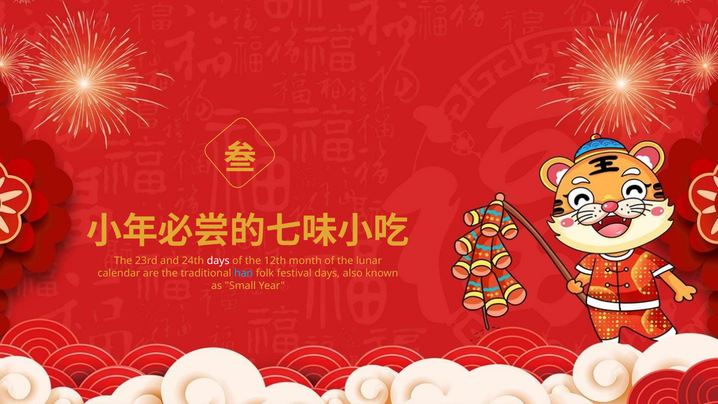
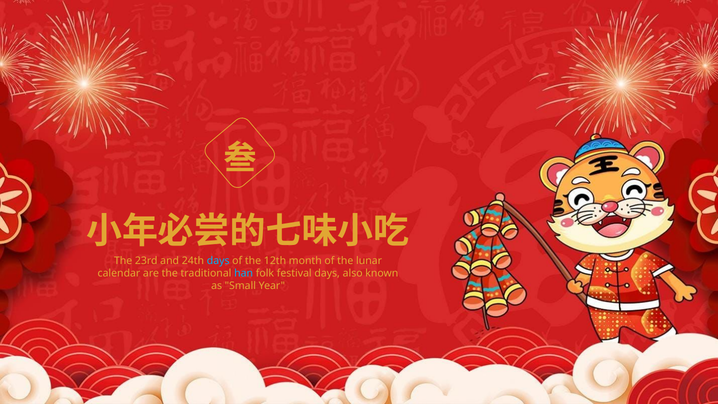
days at (218, 261) colour: white -> light blue
